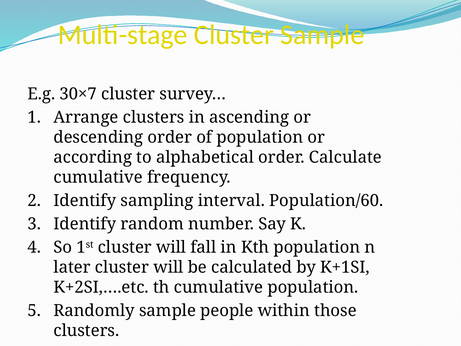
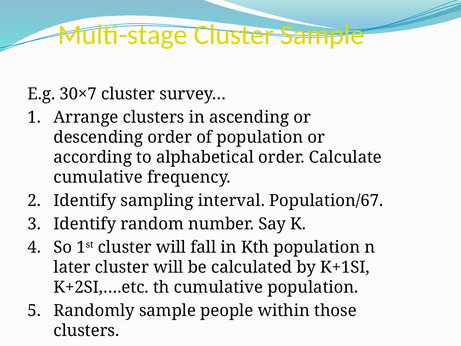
Population/60: Population/60 -> Population/67
